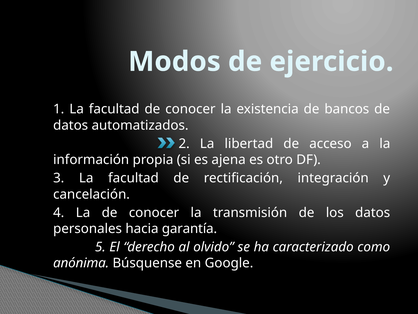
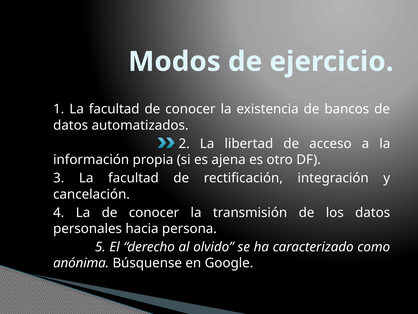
garantía: garantía -> persona
